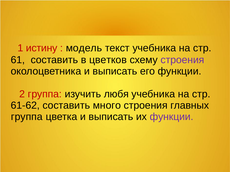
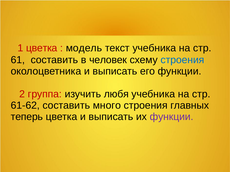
1 истину: истину -> цветка
цветков: цветков -> человек
строения at (182, 60) colour: purple -> blue
группа at (27, 117): группа -> теперь
